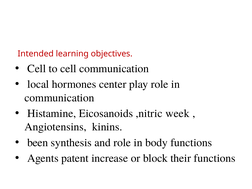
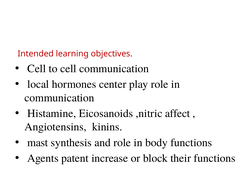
week: week -> affect
been: been -> mast
